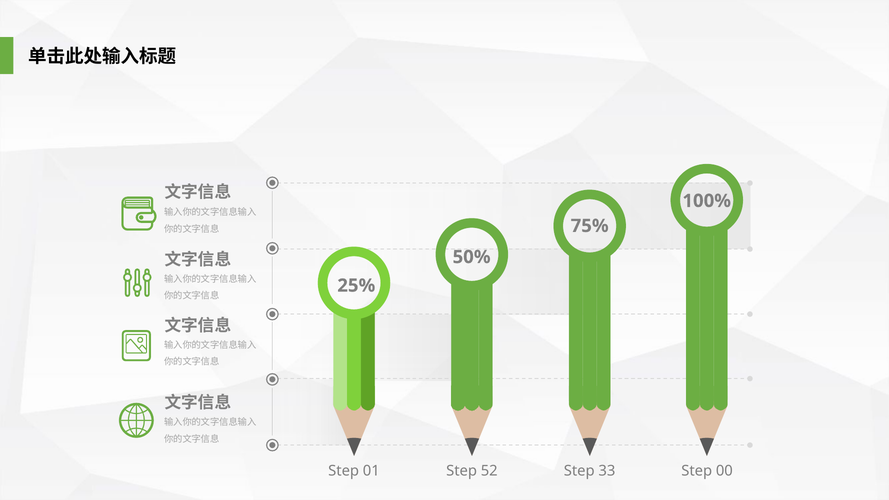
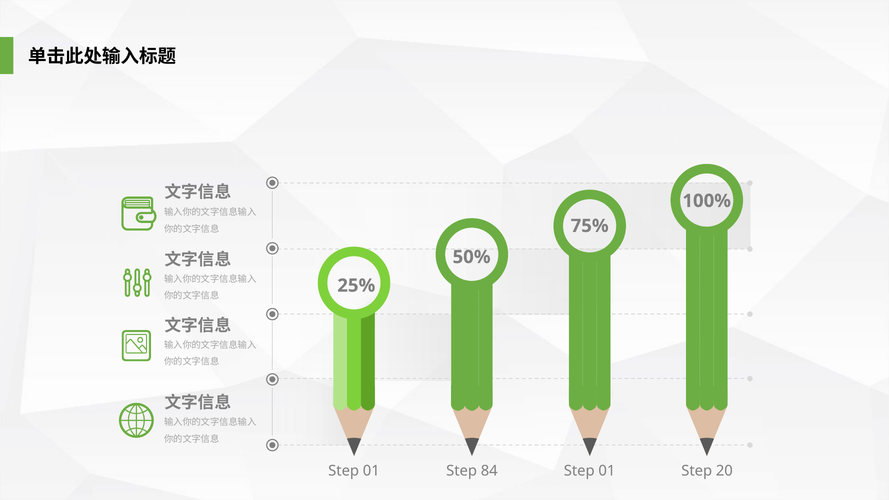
52: 52 -> 84
33 at (607, 471): 33 -> 01
00: 00 -> 20
